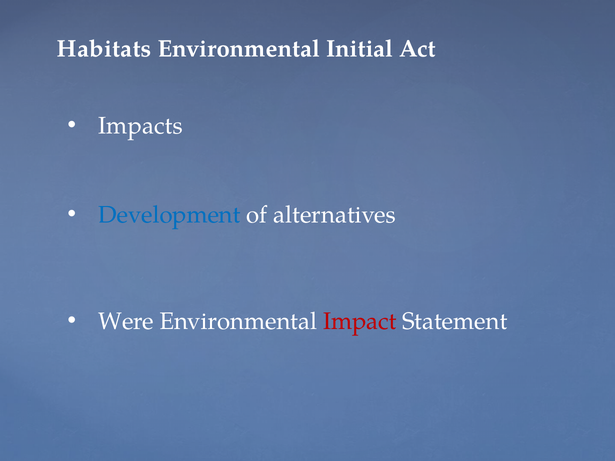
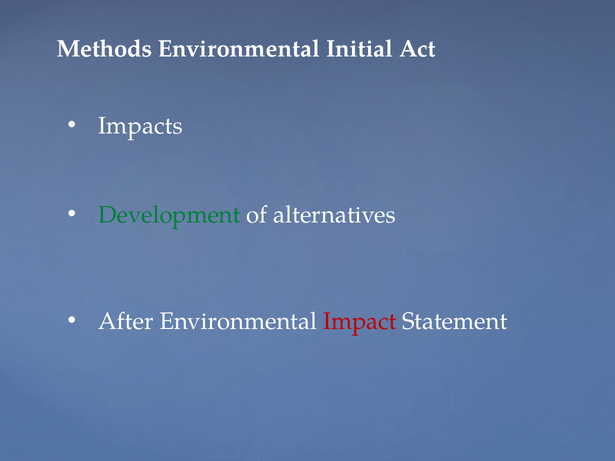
Habitats: Habitats -> Methods
Development colour: blue -> green
Were: Were -> After
